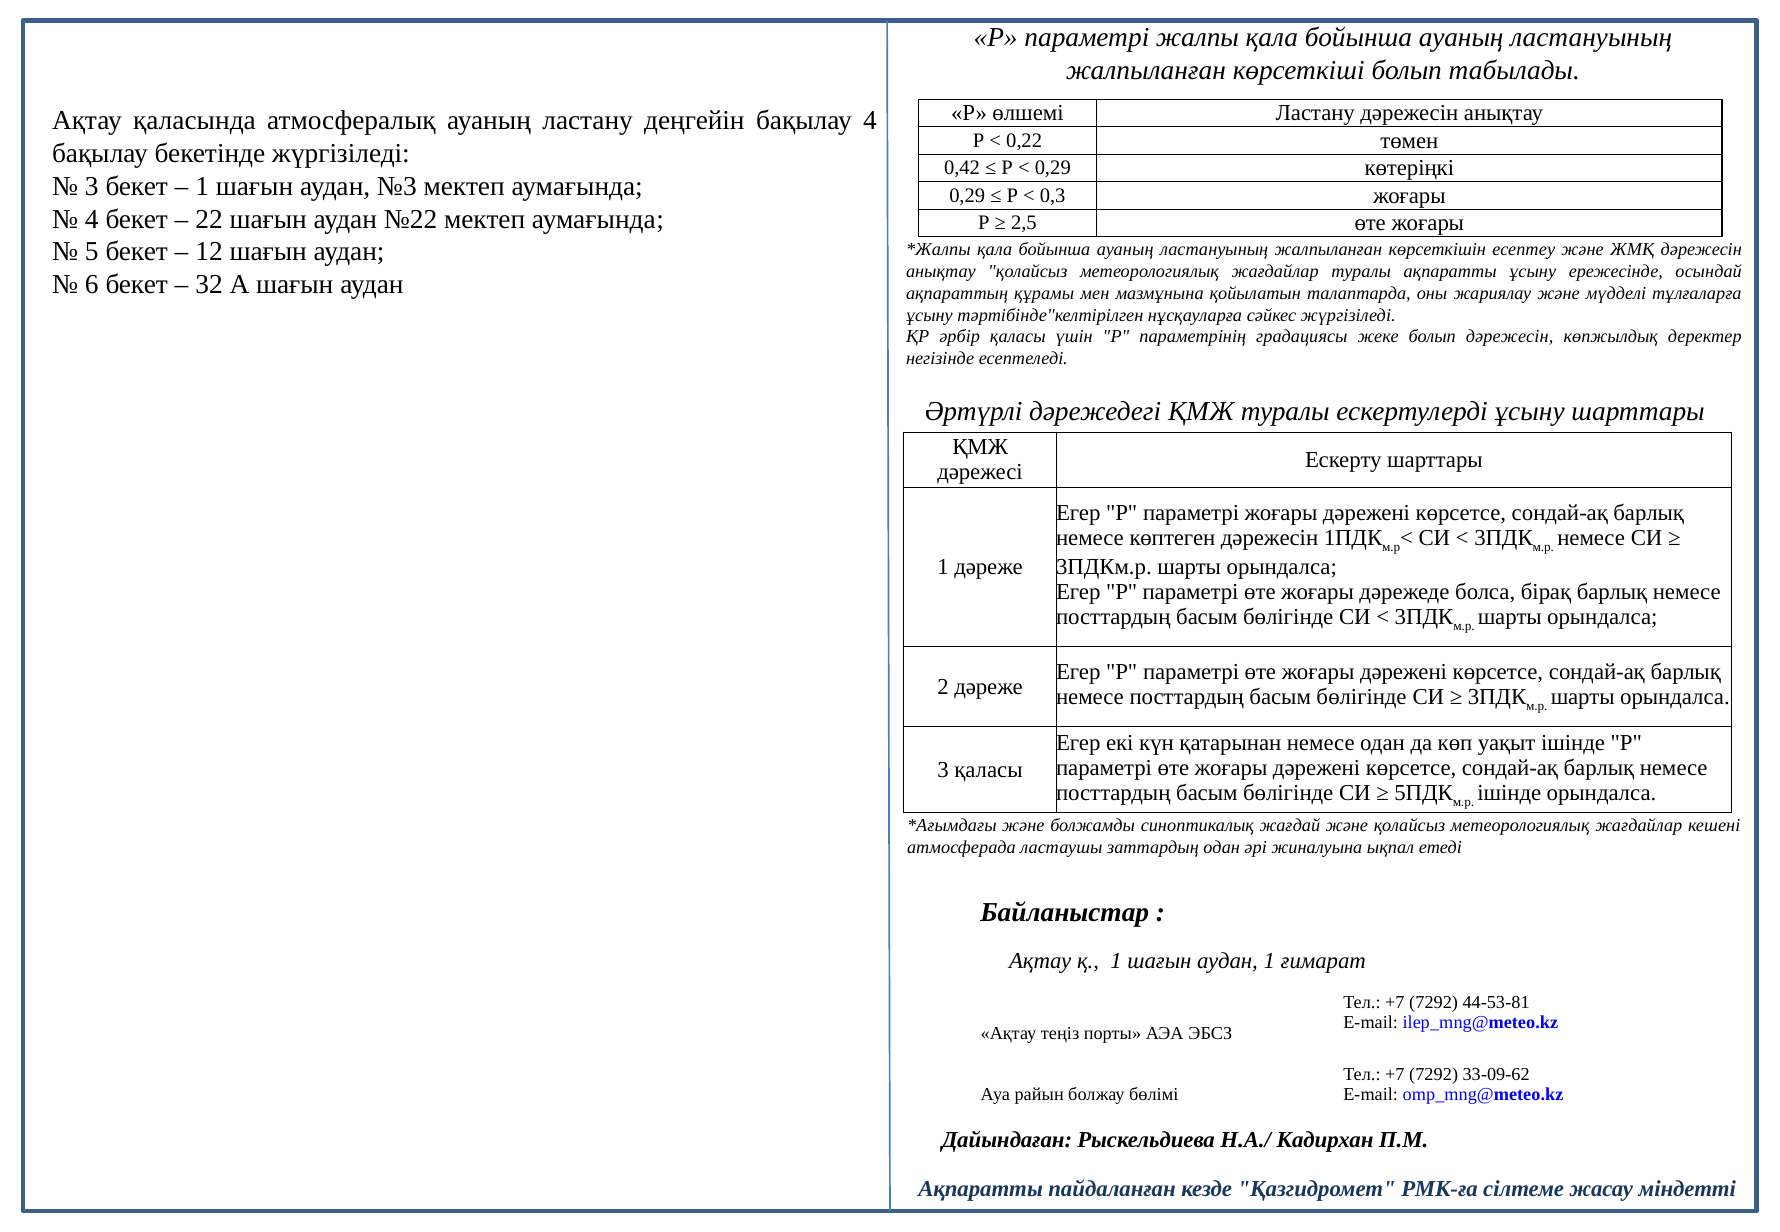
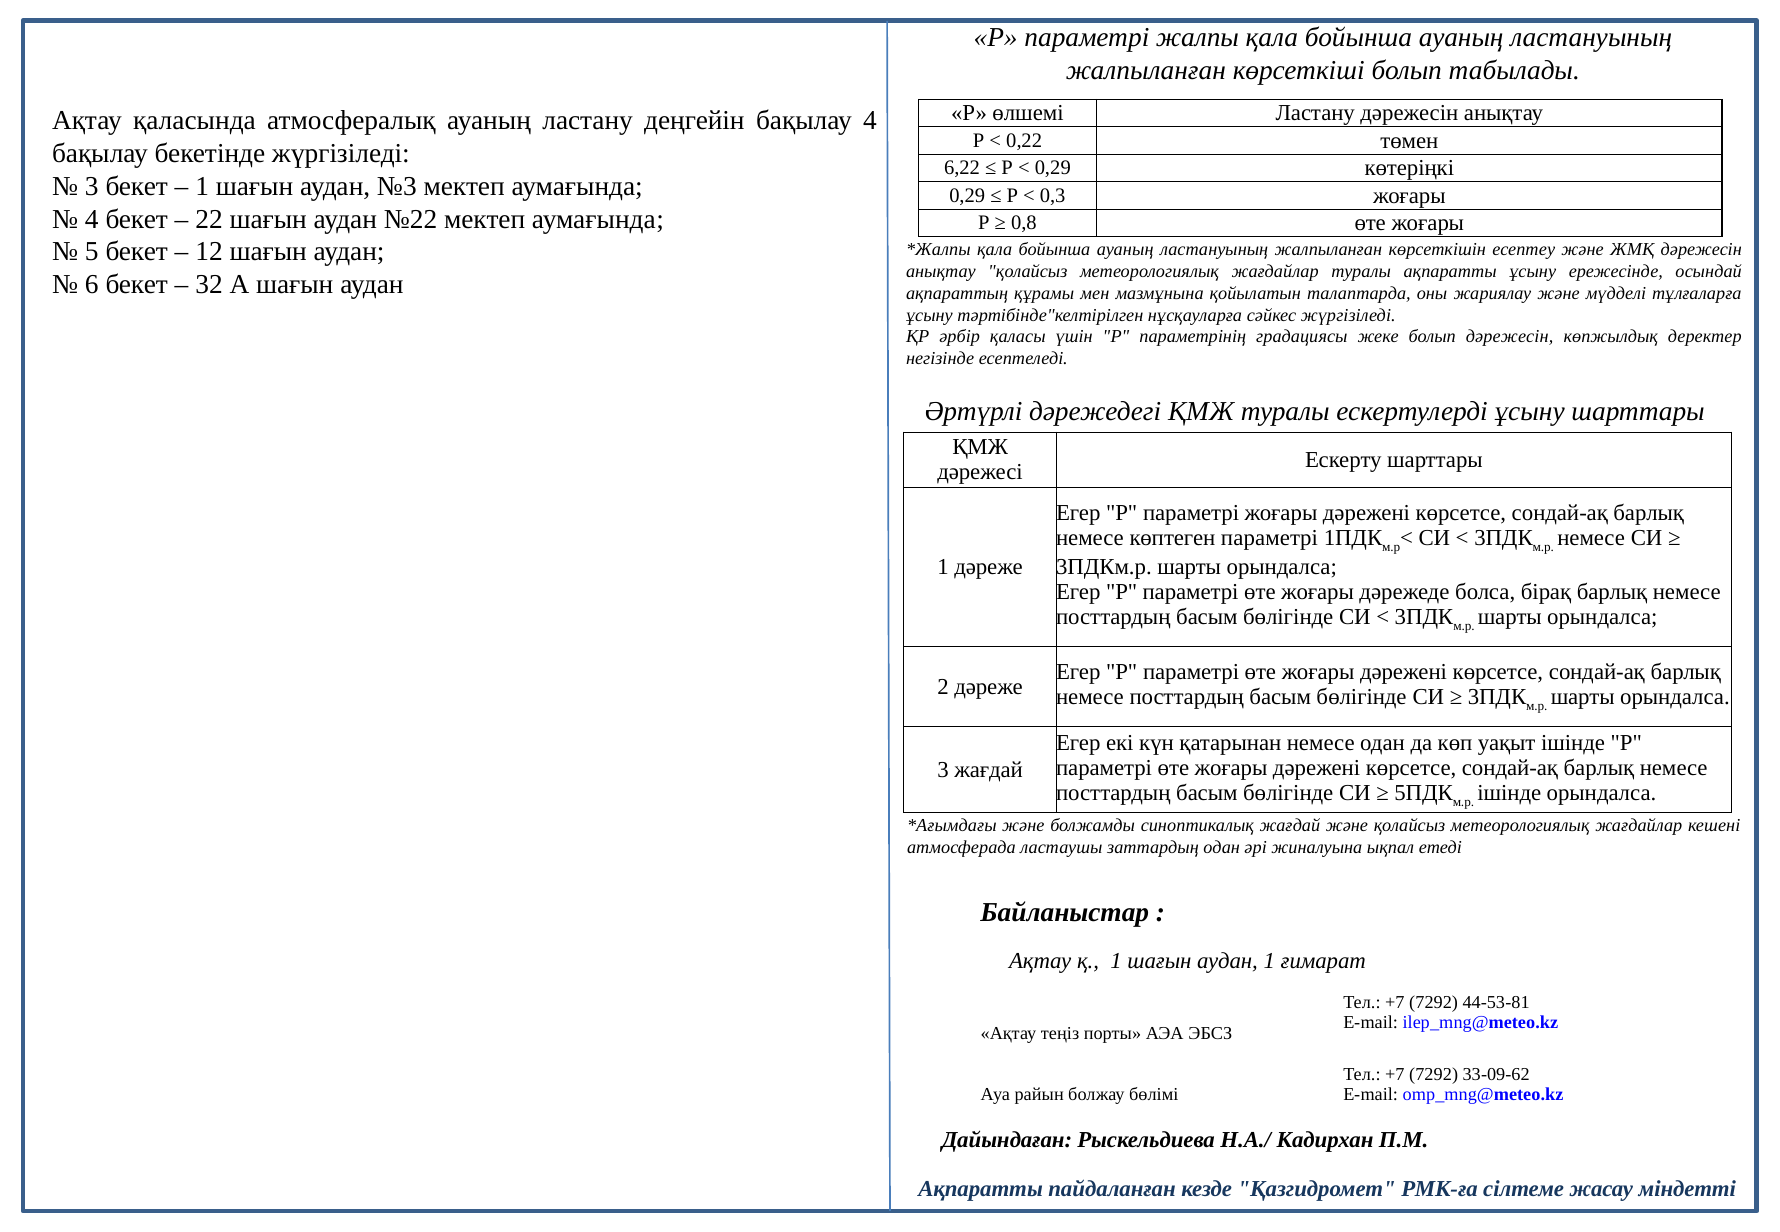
0,42: 0,42 -> 6,22
2,5: 2,5 -> 0,8
көптеген дәрежесін: дәрежесін -> параметрі
3 қаласы: қаласы -> жағдай
